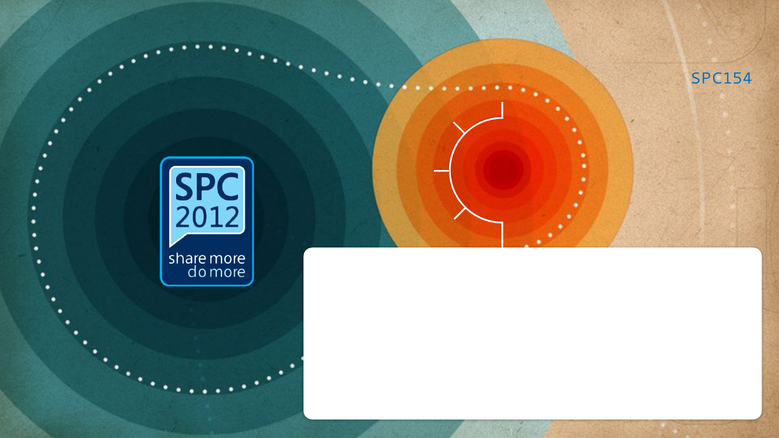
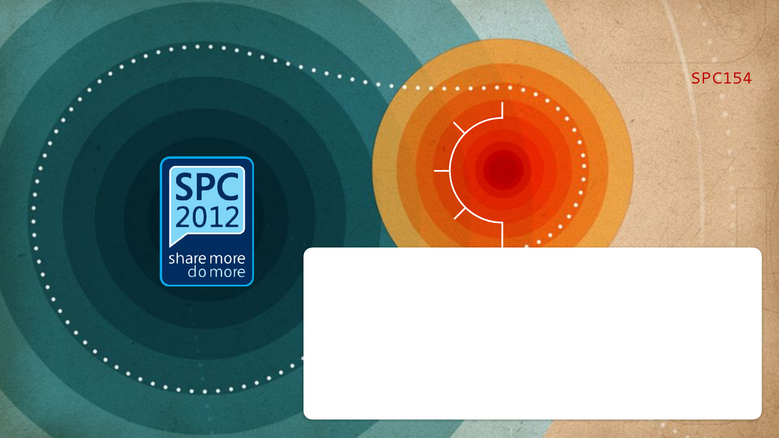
SPC154 colour: blue -> red
